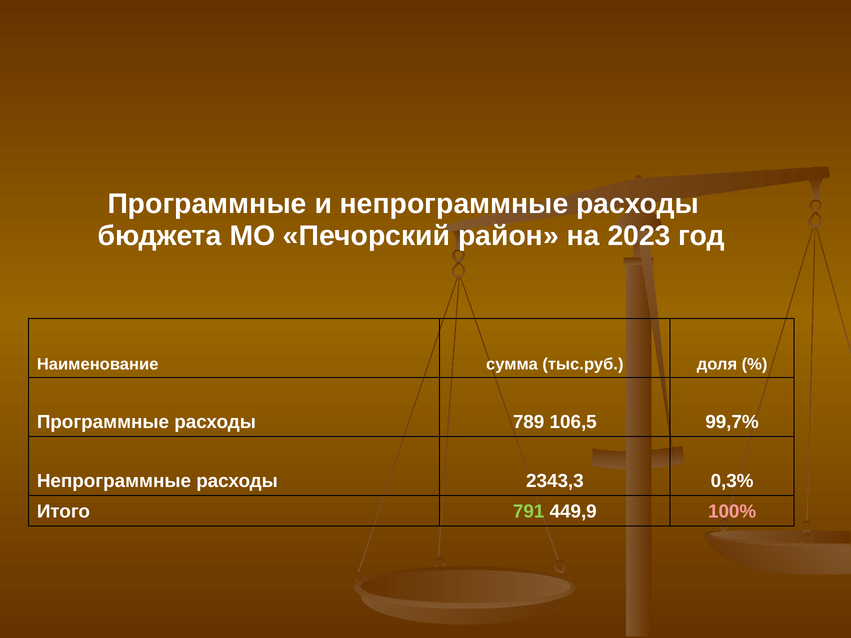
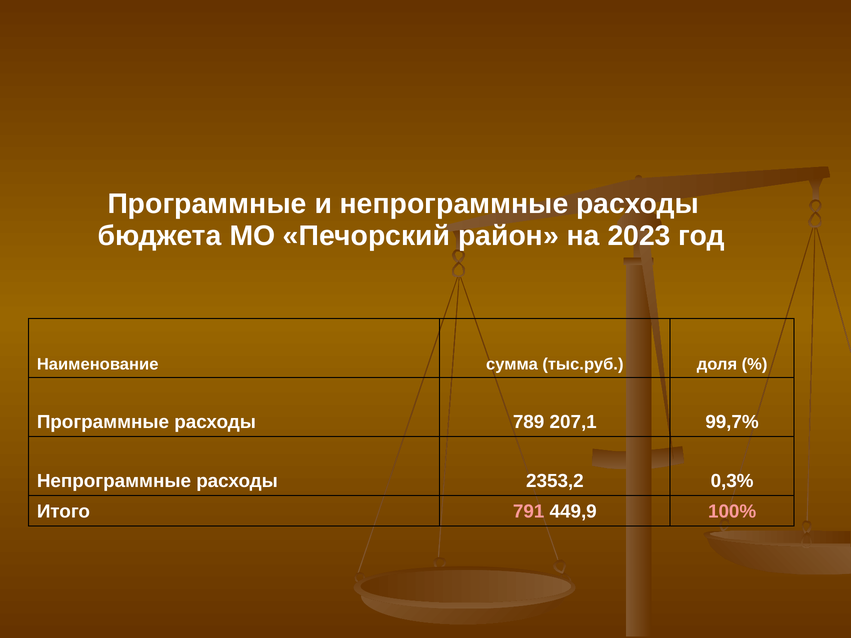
106,5: 106,5 -> 207,1
2343,3: 2343,3 -> 2353,2
791 colour: light green -> pink
